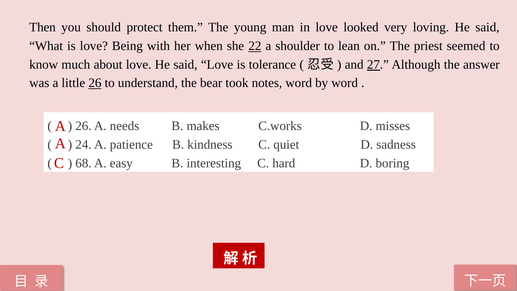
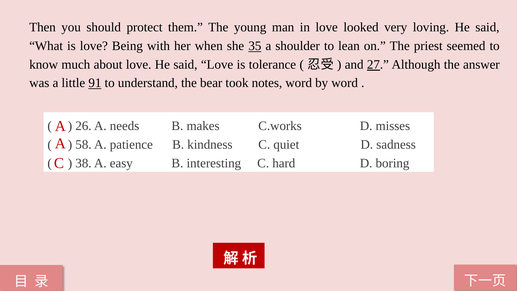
22: 22 -> 35
little 26: 26 -> 91
24: 24 -> 58
68: 68 -> 38
